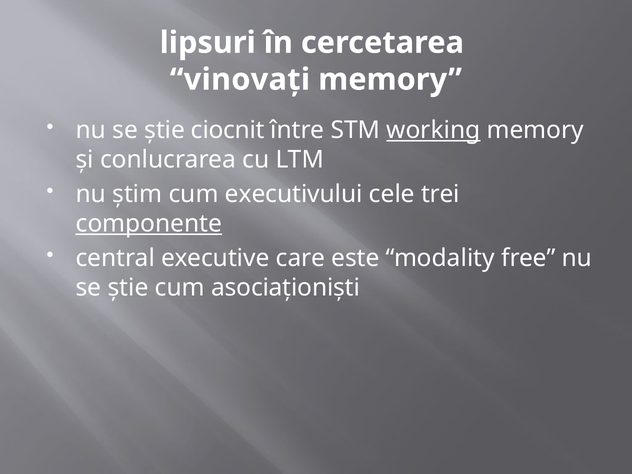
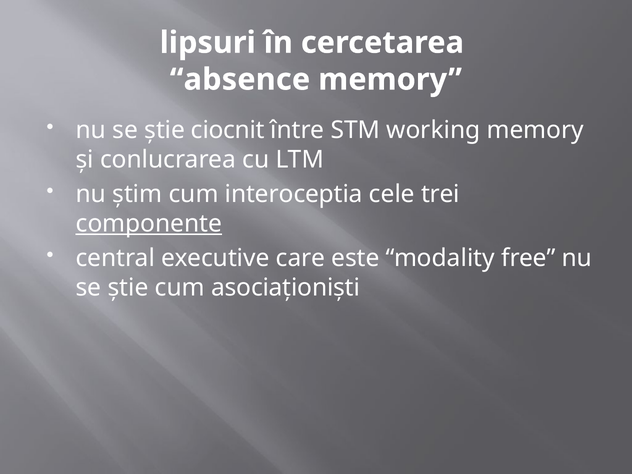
vinovaţi: vinovaţi -> absence
working underline: present -> none
executivului: executivului -> interoceptia
